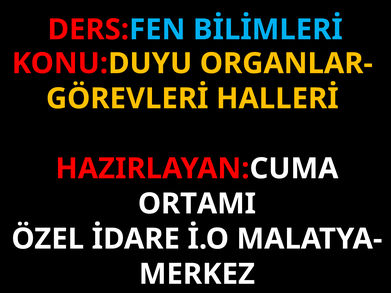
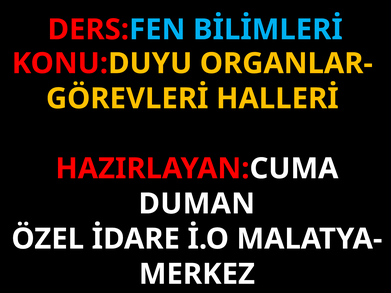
ORTAMI: ORTAMI -> DUMAN
